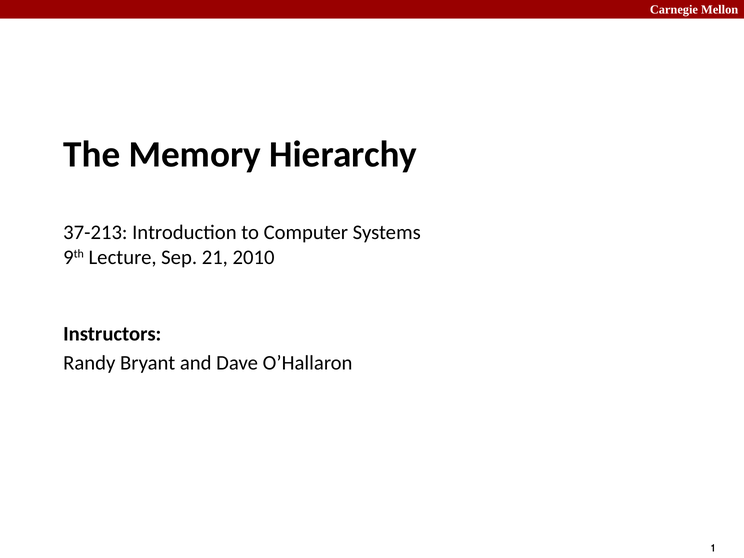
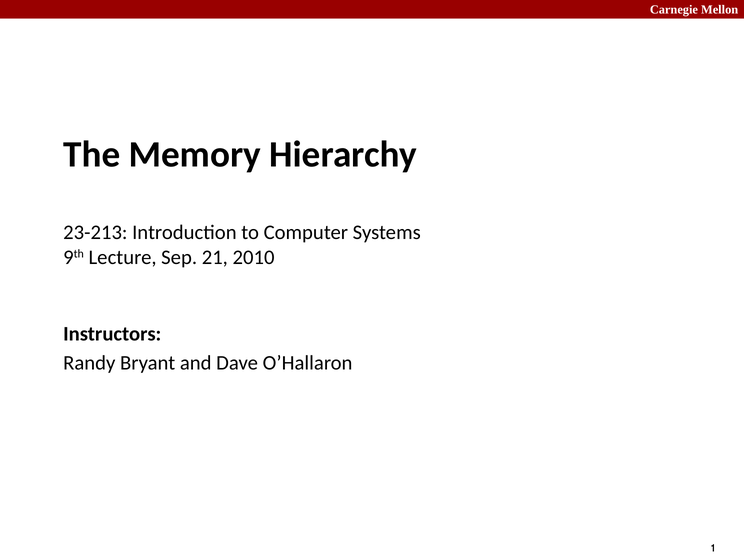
37-213: 37-213 -> 23-213
